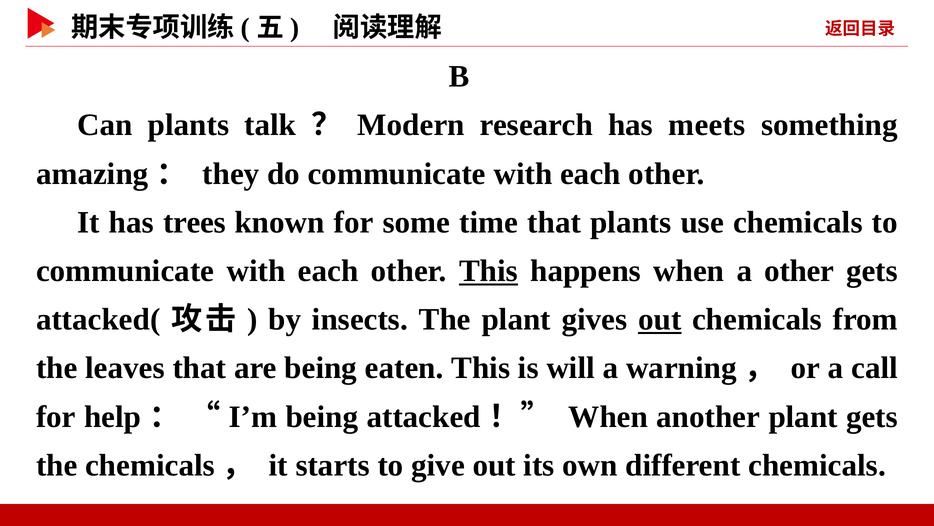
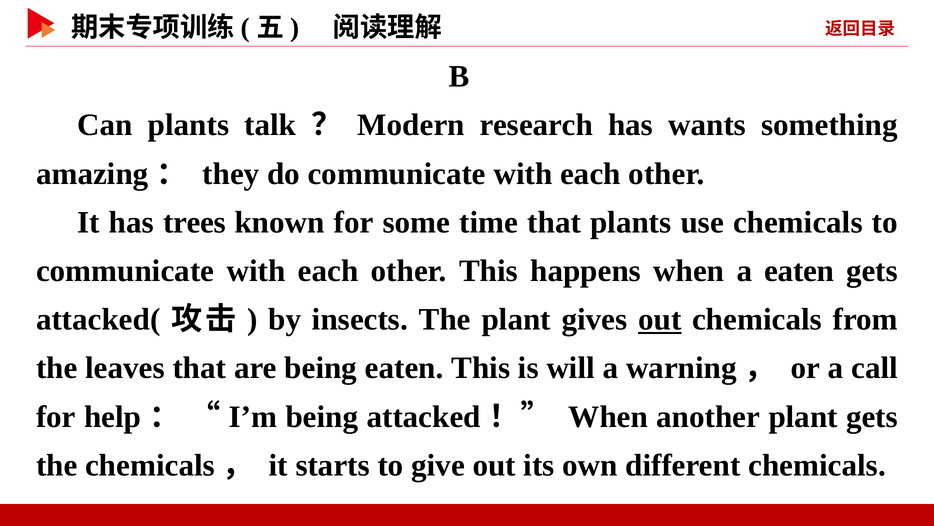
meets: meets -> wants
This at (488, 271) underline: present -> none
a other: other -> eaten
